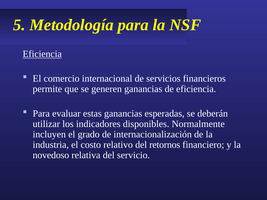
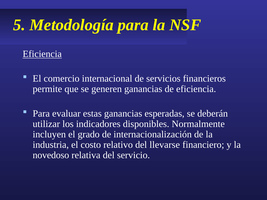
retornos: retornos -> llevarse
